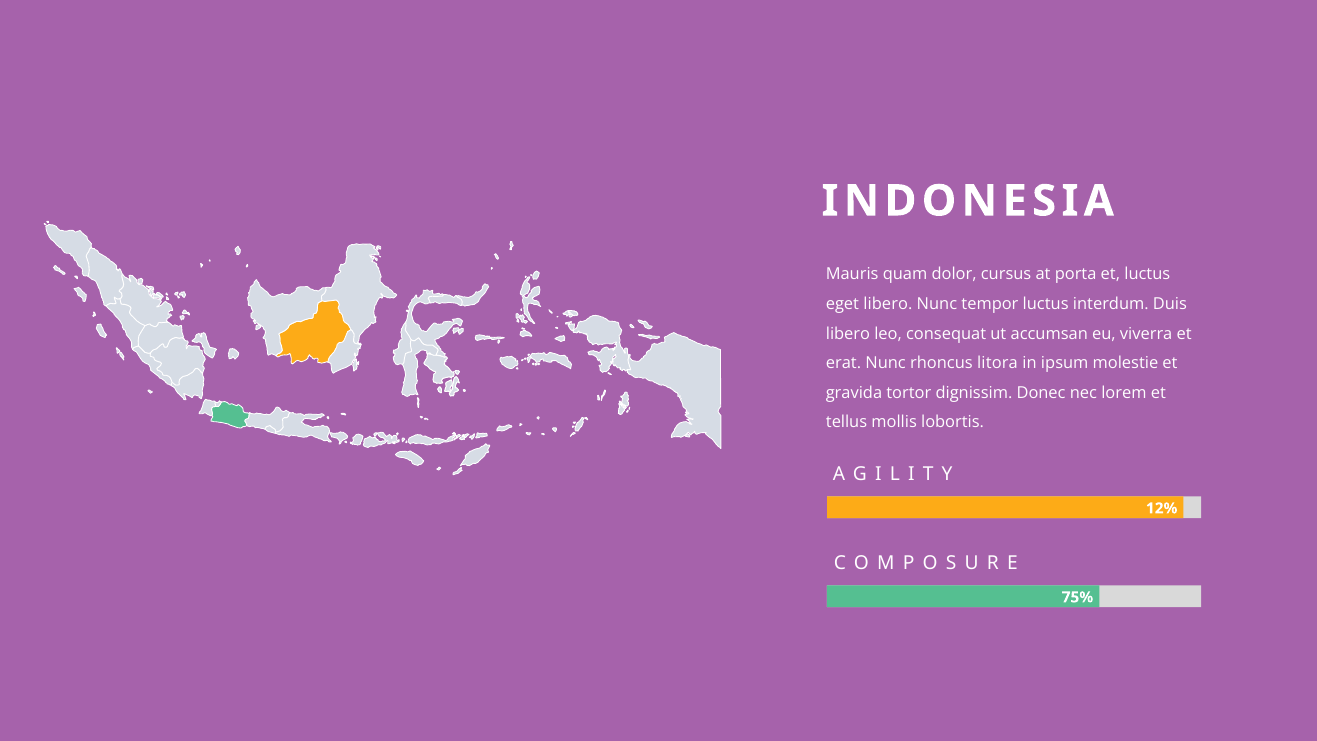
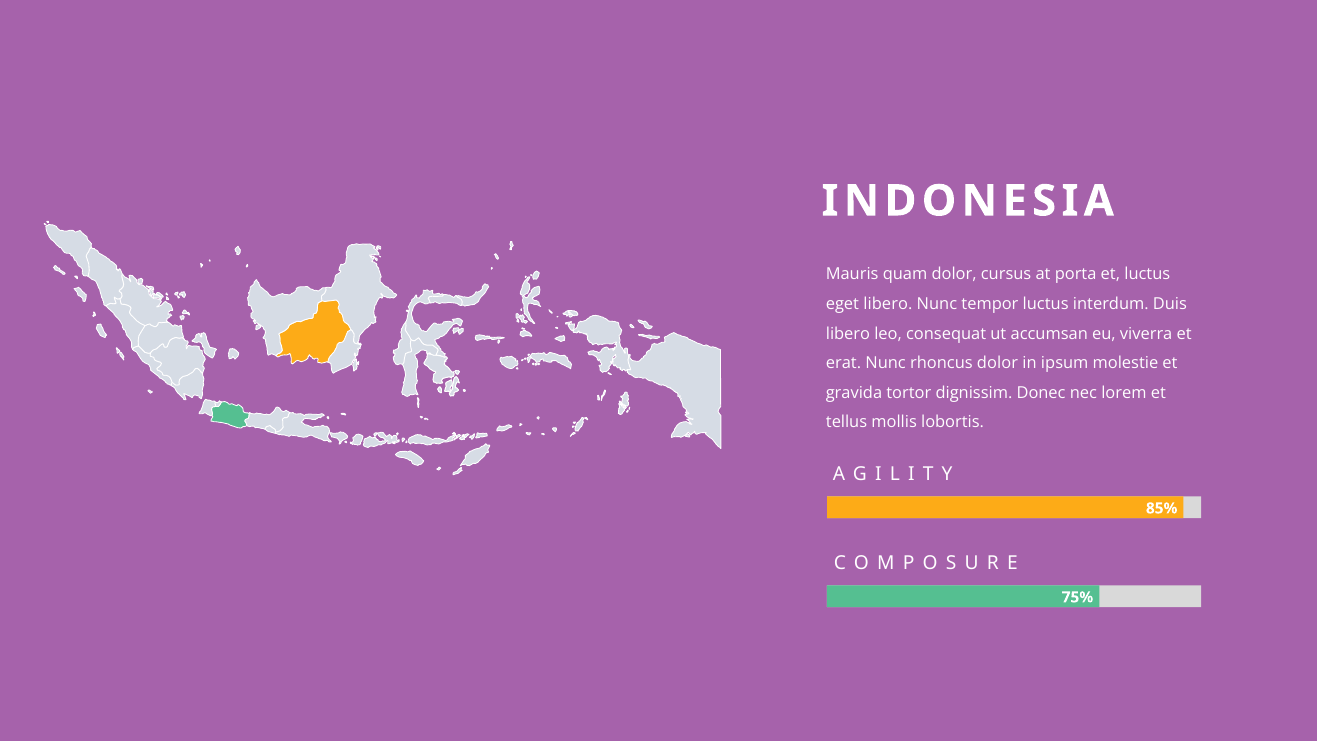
rhoncus litora: litora -> dolor
12%: 12% -> 85%
